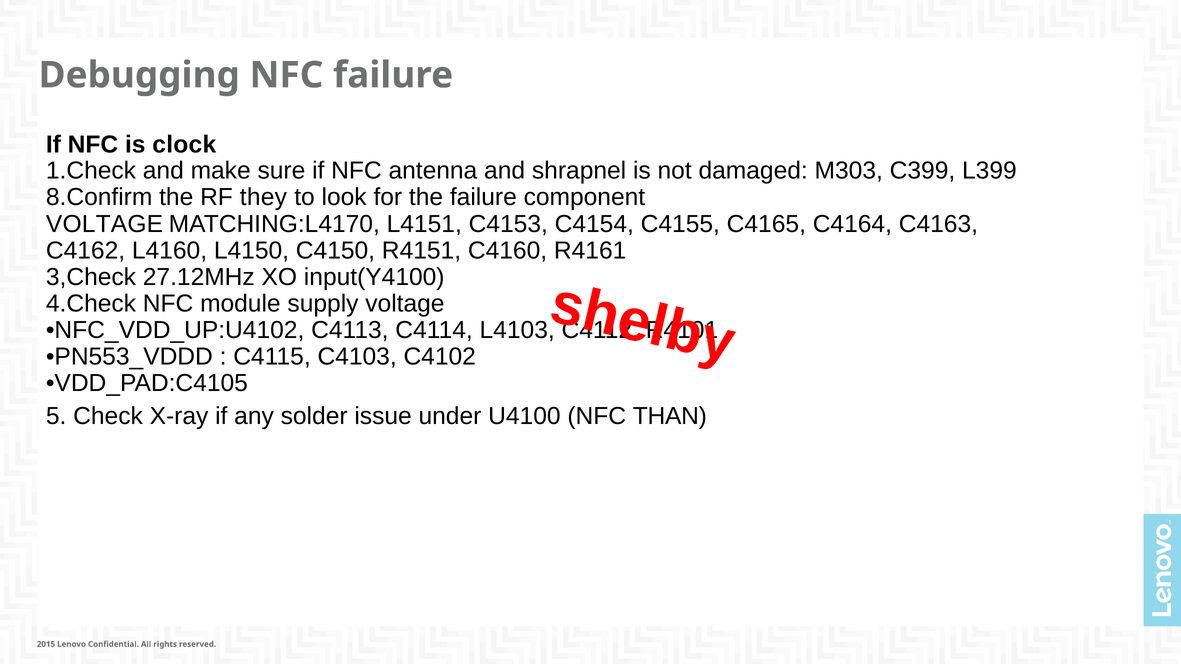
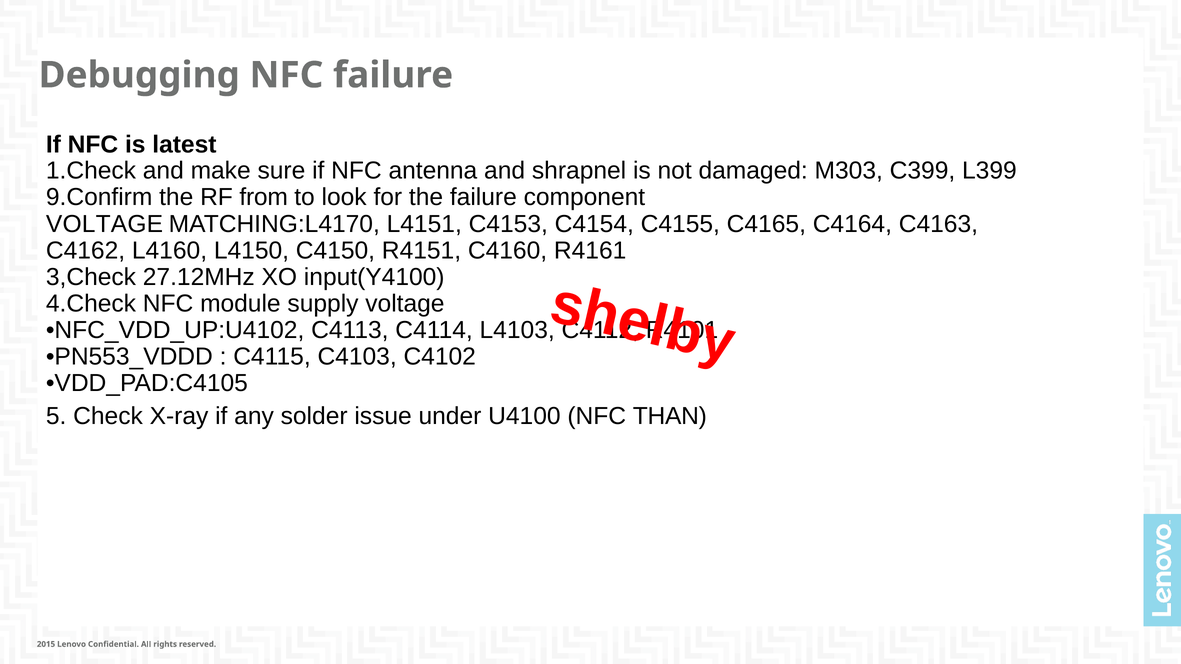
clock: clock -> latest
8.Confirm: 8.Confirm -> 9.Confirm
they: they -> from
